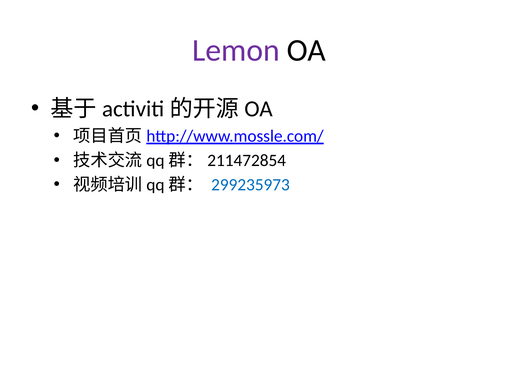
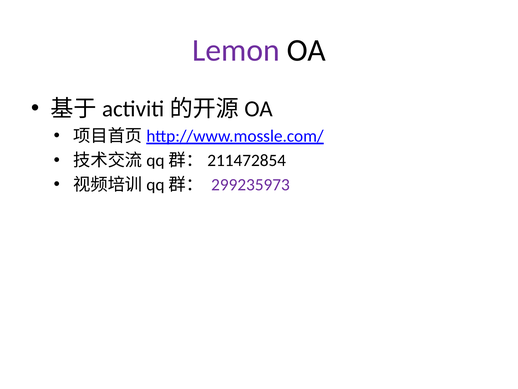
299235973 colour: blue -> purple
